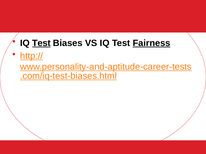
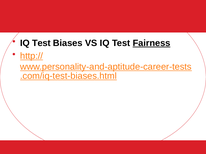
Test at (41, 43) underline: present -> none
